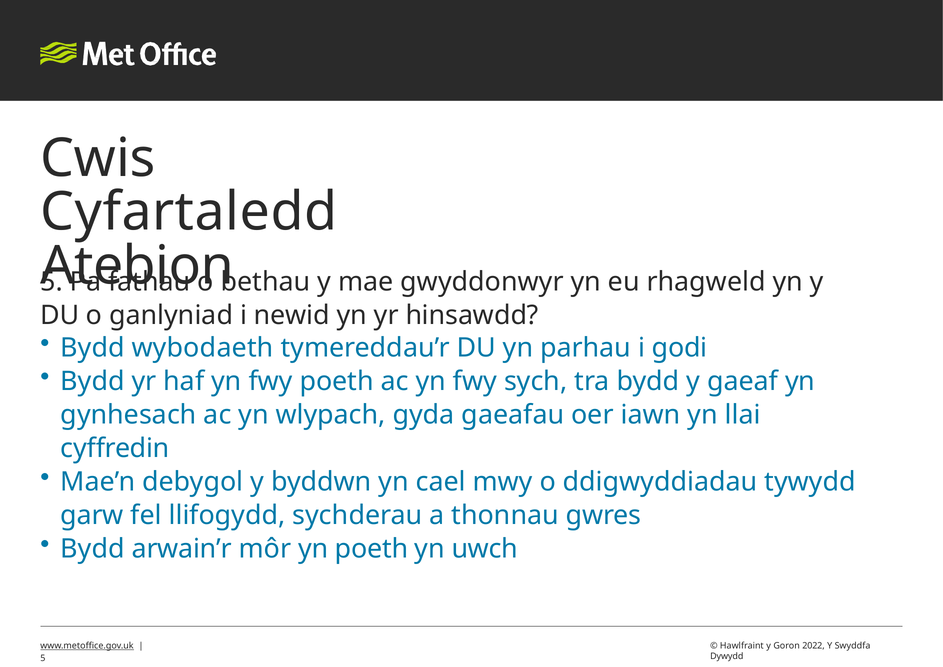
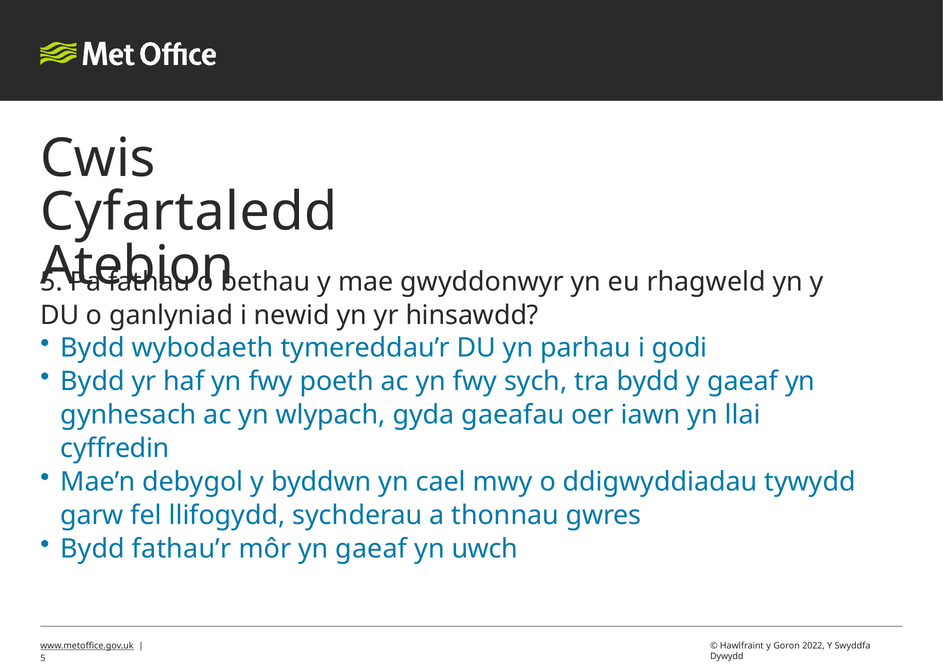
arwain’r: arwain’r -> fathau’r
yn poeth: poeth -> gaeaf
